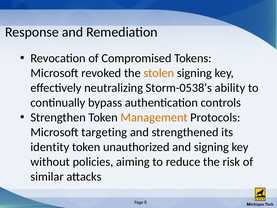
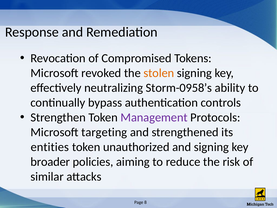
Storm-0538’s: Storm-0538’s -> Storm-0958’s
Management colour: orange -> purple
identity: identity -> entities
without: without -> broader
